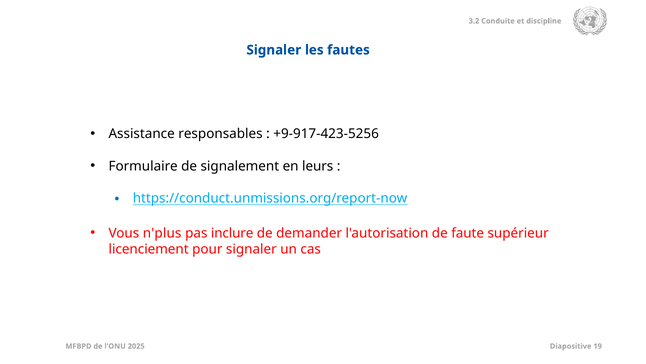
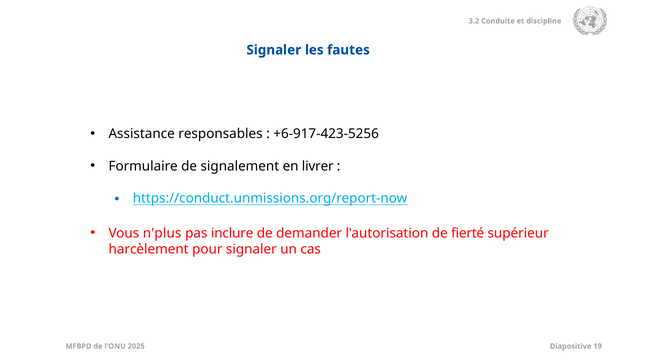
+9-917-423-5256: +9-917-423-5256 -> +6-917-423-5256
leurs: leurs -> livrer
faute: faute -> fierté
licenciement: licenciement -> harcèlement
